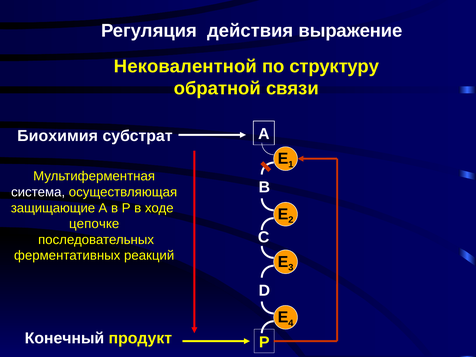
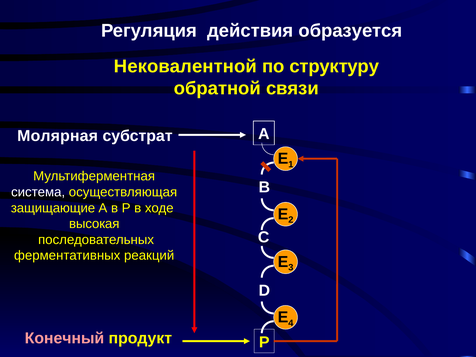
выражение: выражение -> образуется
Биохимия: Биохимия -> Молярная
цепочке: цепочке -> высокая
Конечный colour: white -> pink
